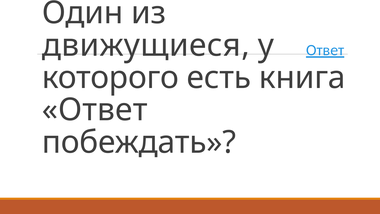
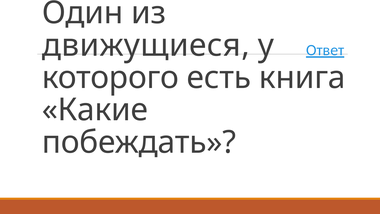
Ответ at (95, 110): Ответ -> Какие
